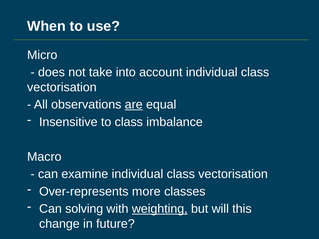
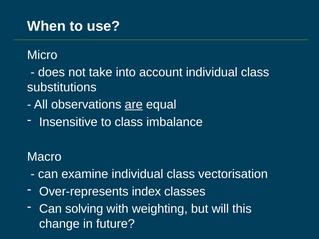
vectorisation at (62, 87): vectorisation -> substitutions
more: more -> index
weighting underline: present -> none
